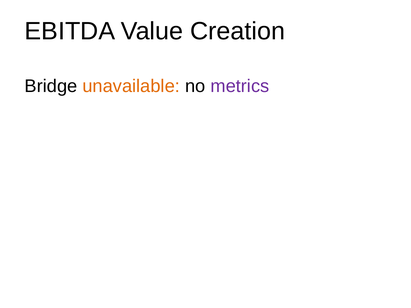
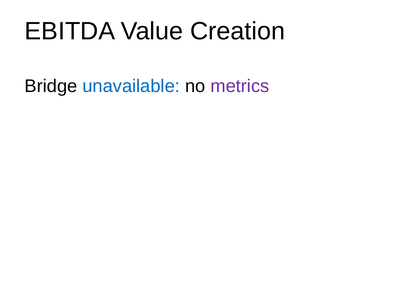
unavailable colour: orange -> blue
